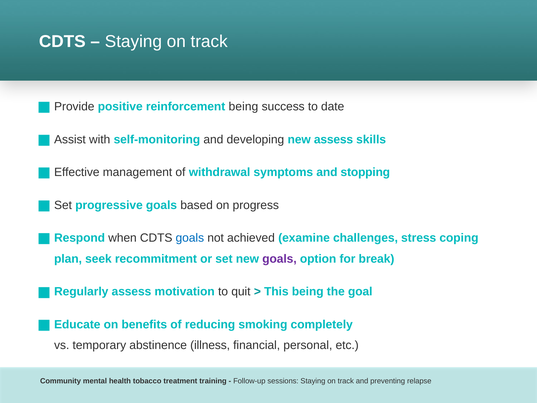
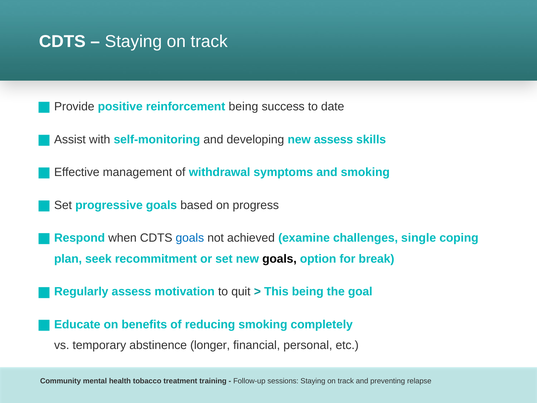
and stopping: stopping -> smoking
stress: stress -> single
goals at (279, 259) colour: purple -> black
illness: illness -> longer
